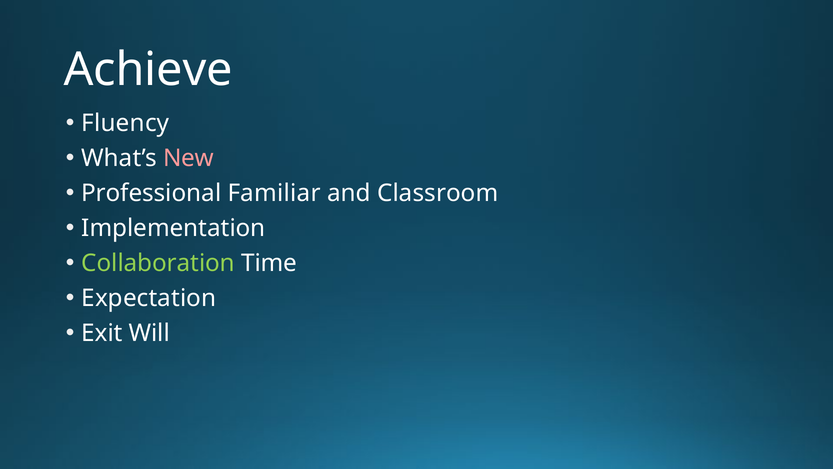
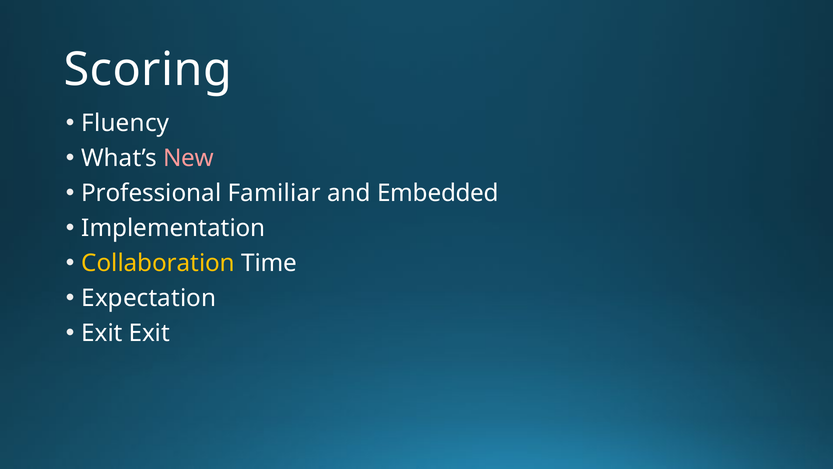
Achieve: Achieve -> Scoring
Classroom: Classroom -> Embedded
Collaboration colour: light green -> yellow
Exit Will: Will -> Exit
